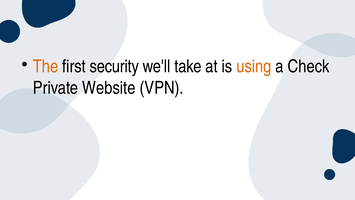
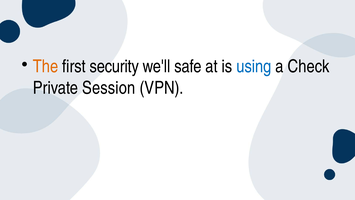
take: take -> safe
using colour: orange -> blue
Website: Website -> Session
